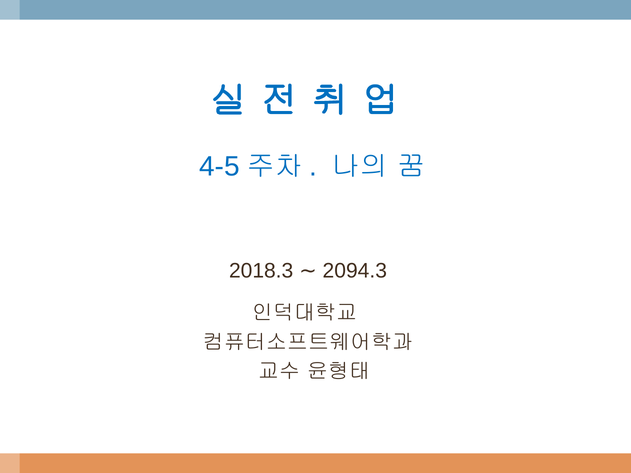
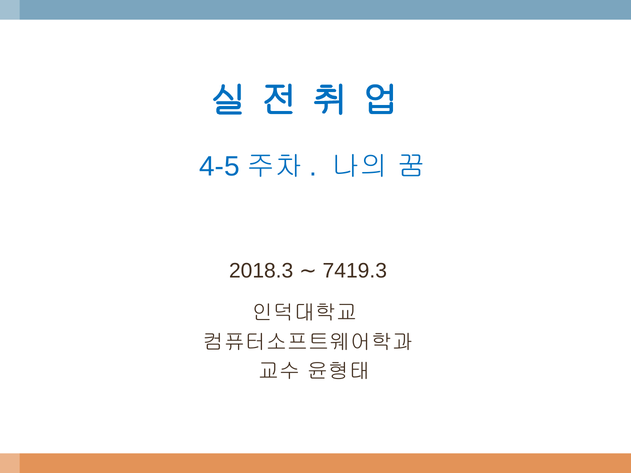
2094.3: 2094.3 -> 7419.3
